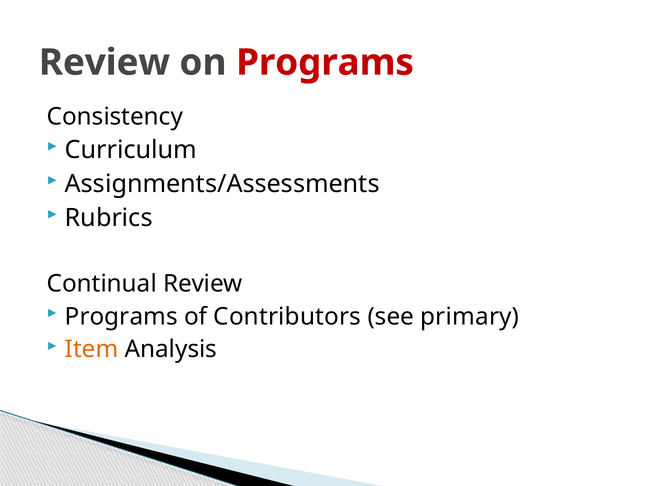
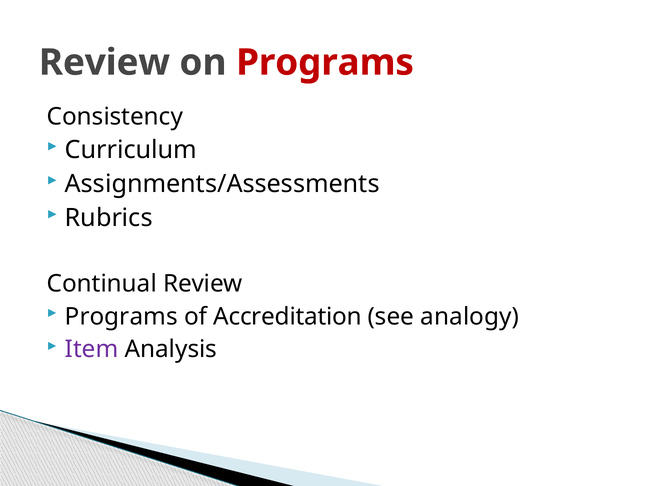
Contributors: Contributors -> Accreditation
primary: primary -> analogy
Item colour: orange -> purple
